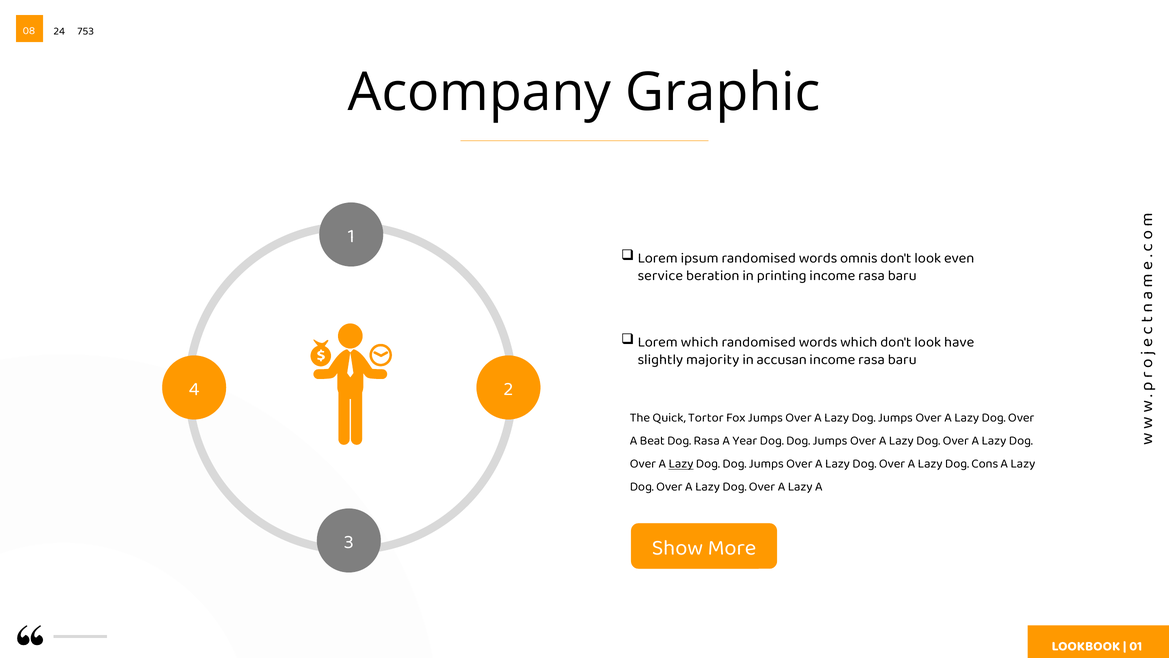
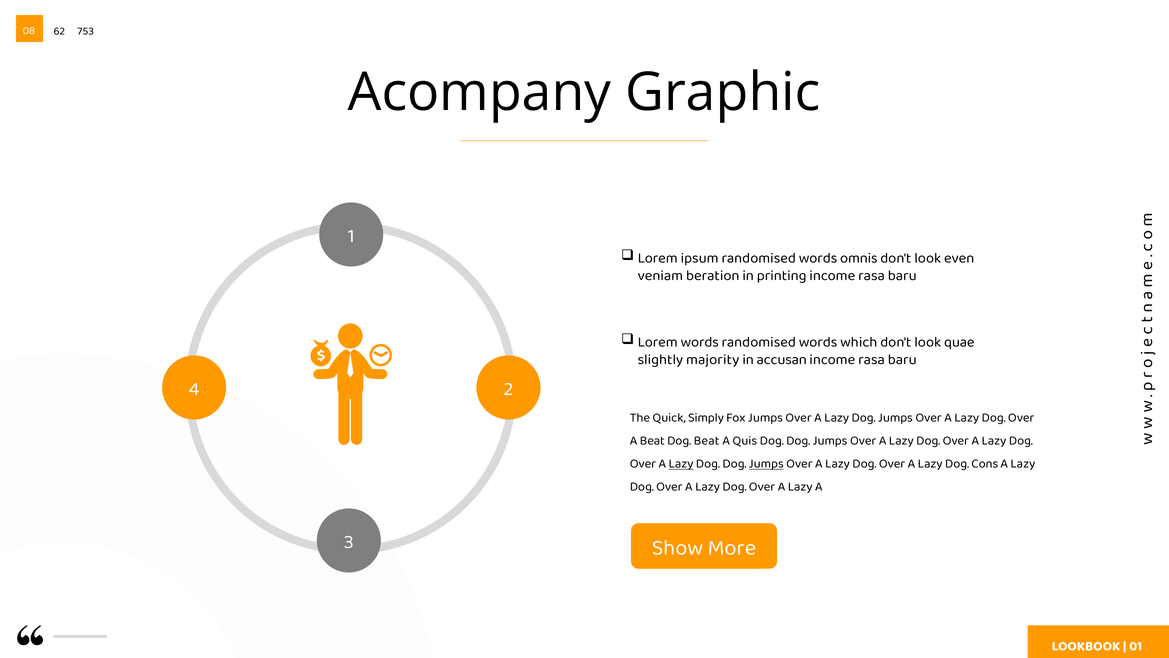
24: 24 -> 62
service: service -> veniam
Lorem which: which -> words
have: have -> quae
Tortor: Tortor -> Simply
Dog Rasa: Rasa -> Beat
Year: Year -> Quis
Jumps at (766, 463) underline: none -> present
